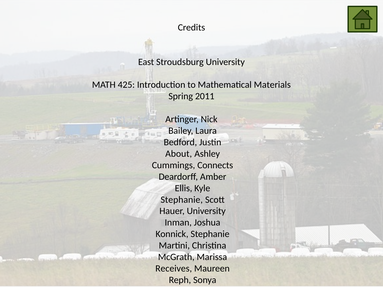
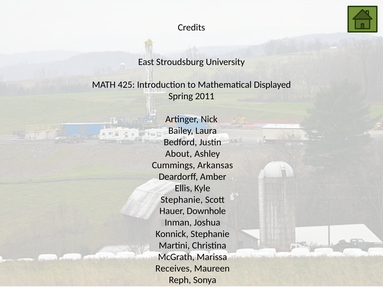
Materials: Materials -> Displayed
Connects: Connects -> Arkansas
Hauer University: University -> Downhole
